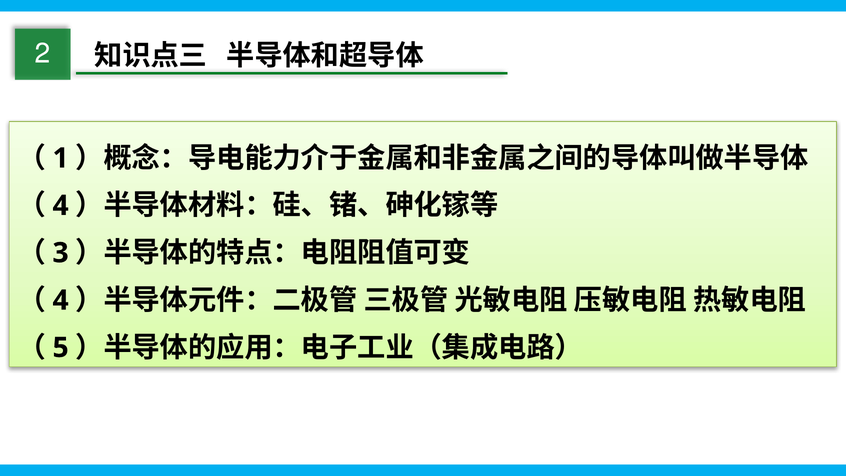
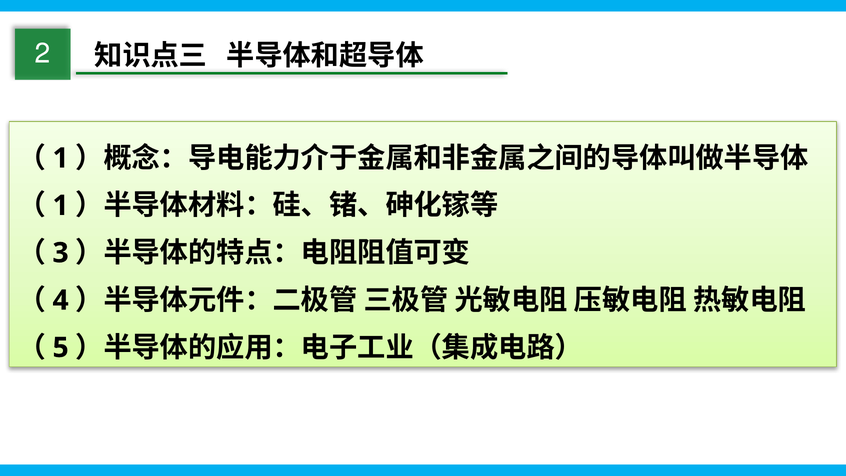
4 at (61, 206): 4 -> 1
